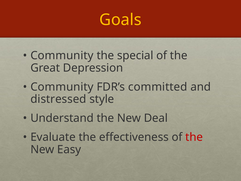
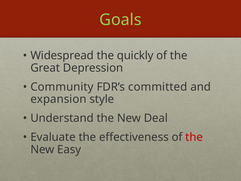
Goals colour: yellow -> light green
Community at (62, 55): Community -> Widespread
special: special -> quickly
distressed: distressed -> expansion
